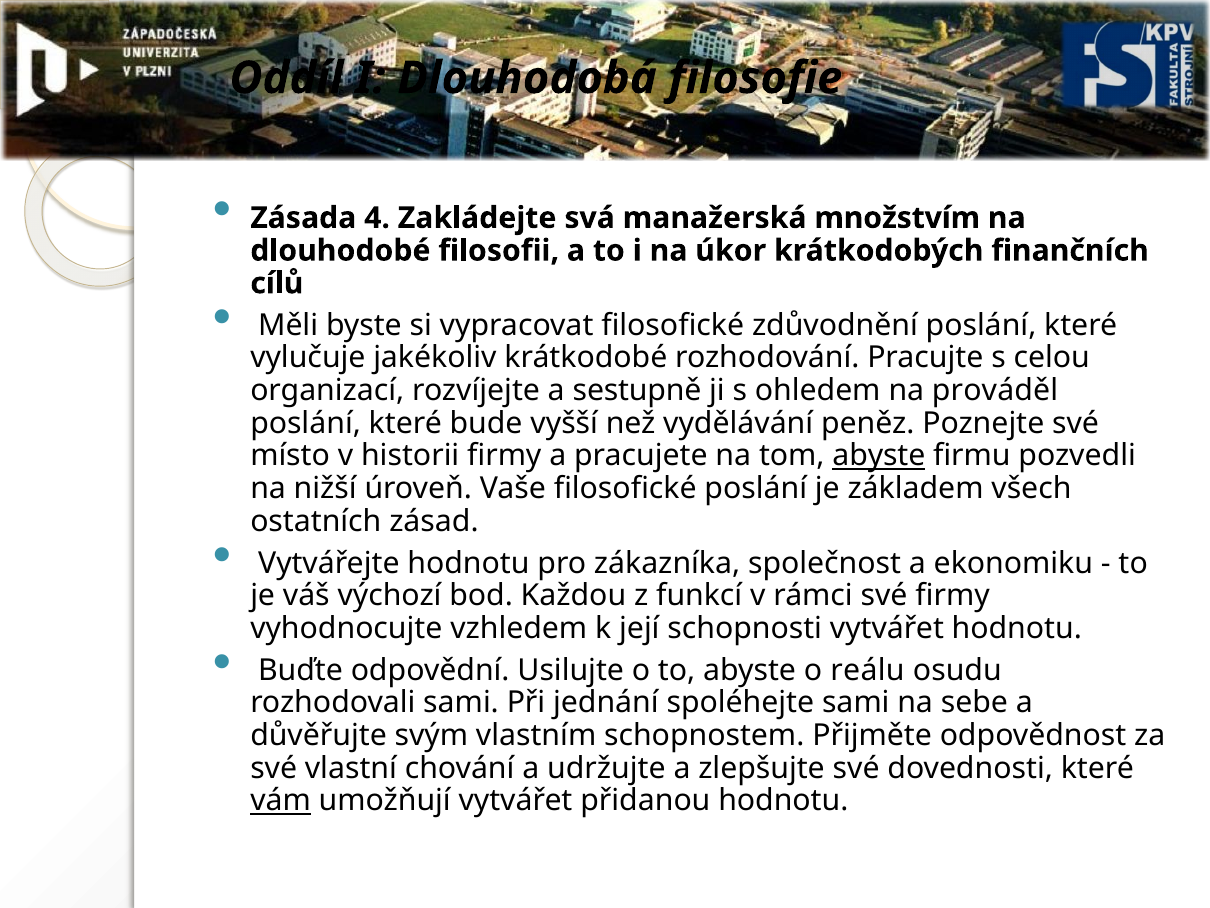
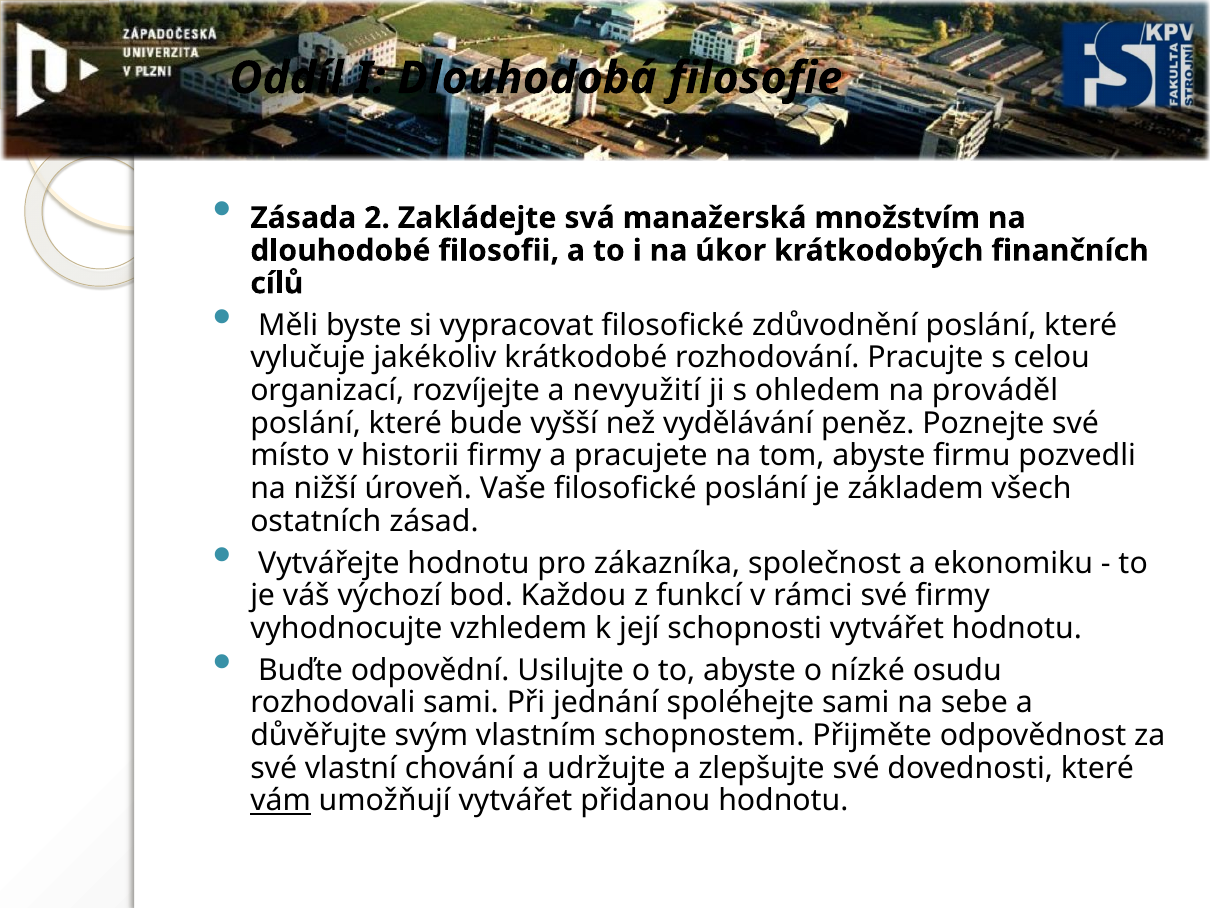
4: 4 -> 2
sestupně: sestupně -> nevyužití
abyste at (879, 456) underline: present -> none
reálu: reálu -> nízké
